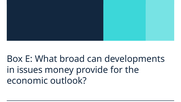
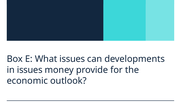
What broad: broad -> issues
